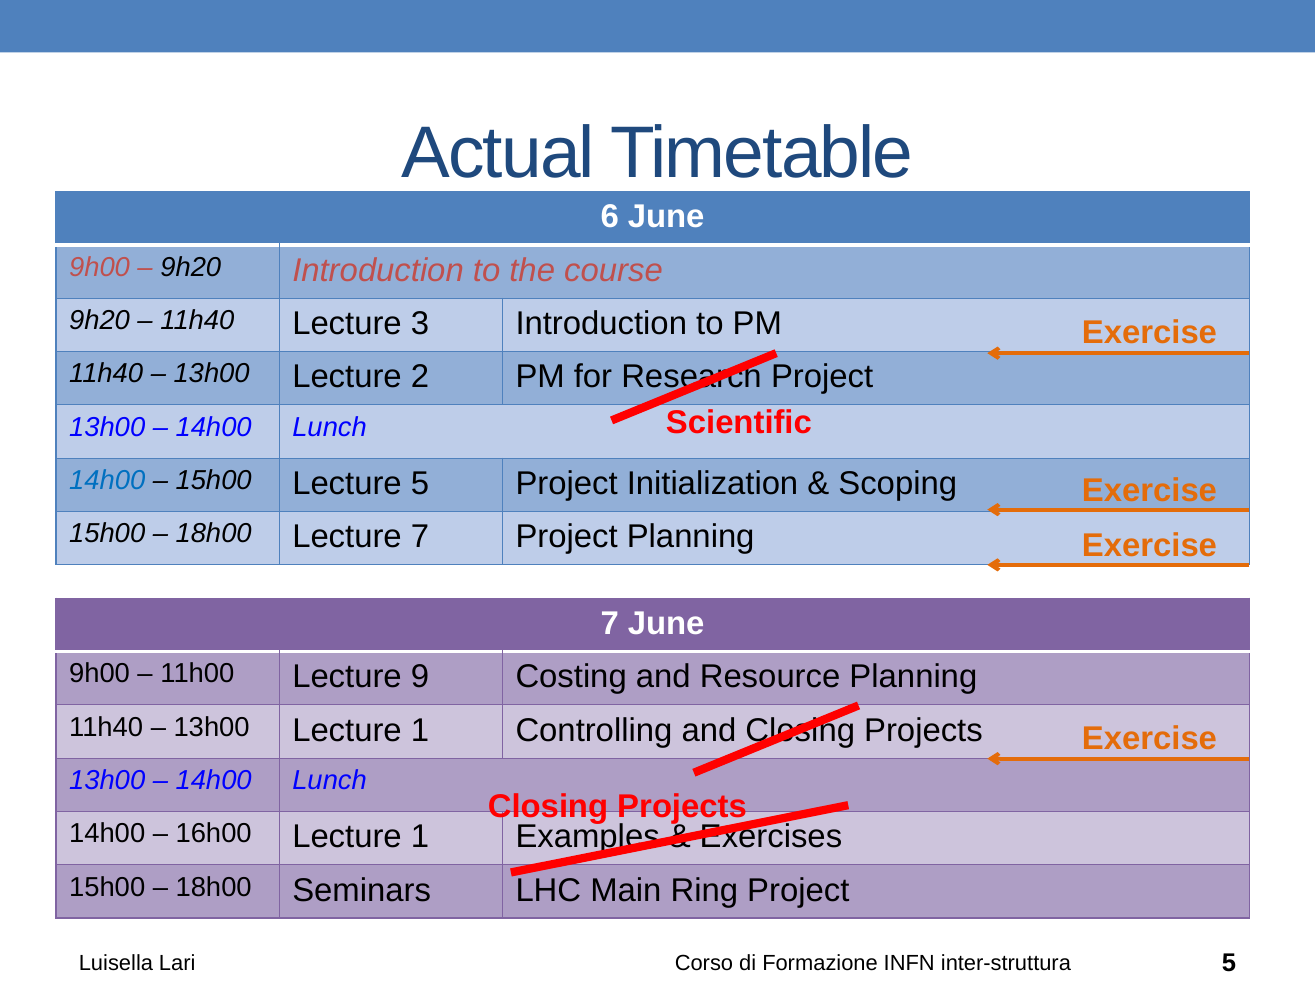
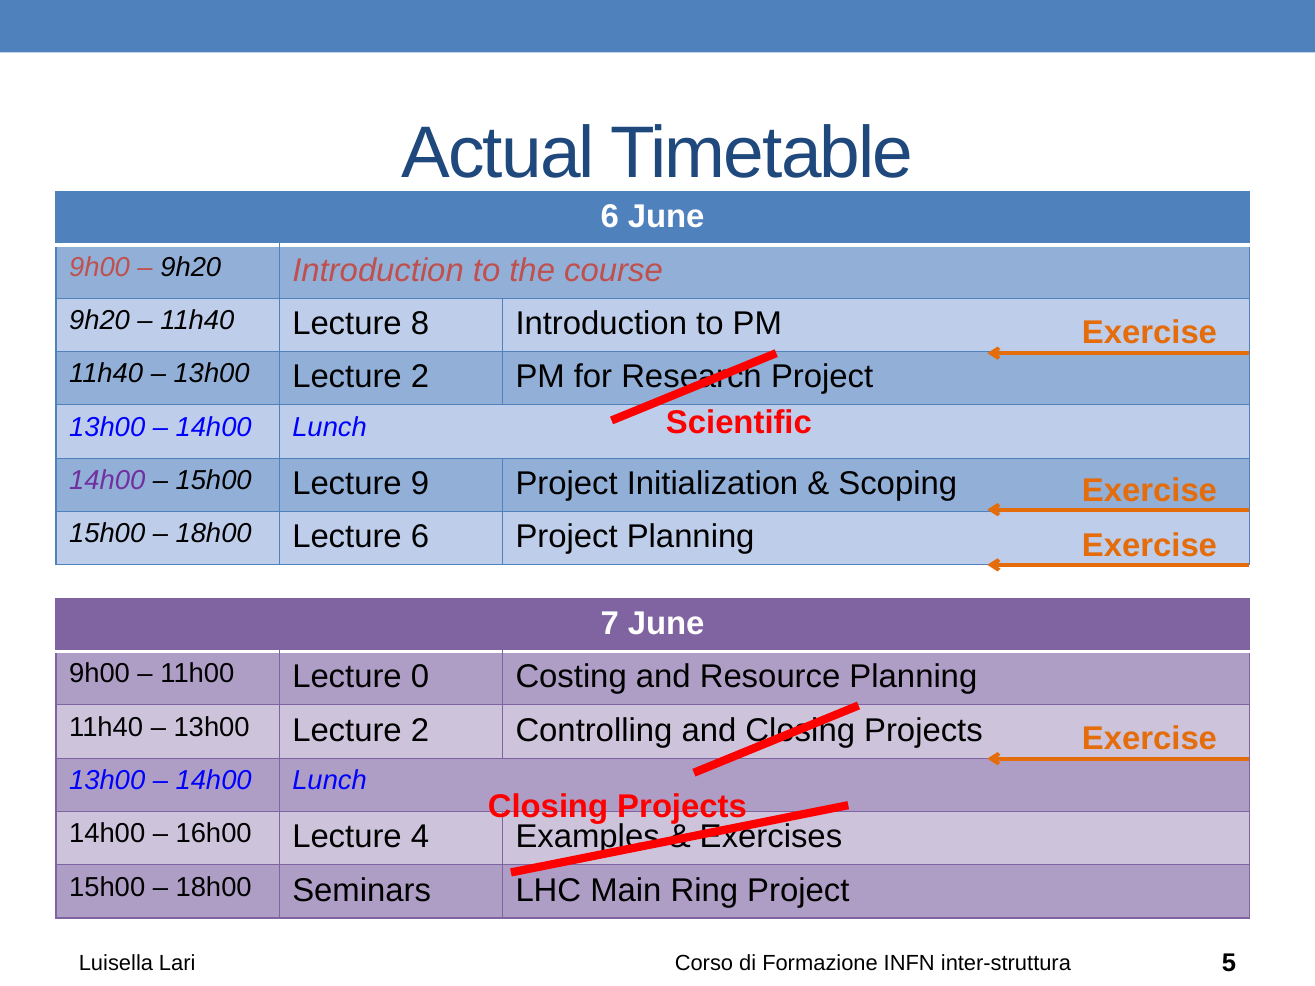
3: 3 -> 8
14h00 at (107, 481) colour: blue -> purple
Lecture 5: 5 -> 9
Lecture 7: 7 -> 6
9: 9 -> 0
1 at (420, 731): 1 -> 2
16h00 Lecture 1: 1 -> 4
